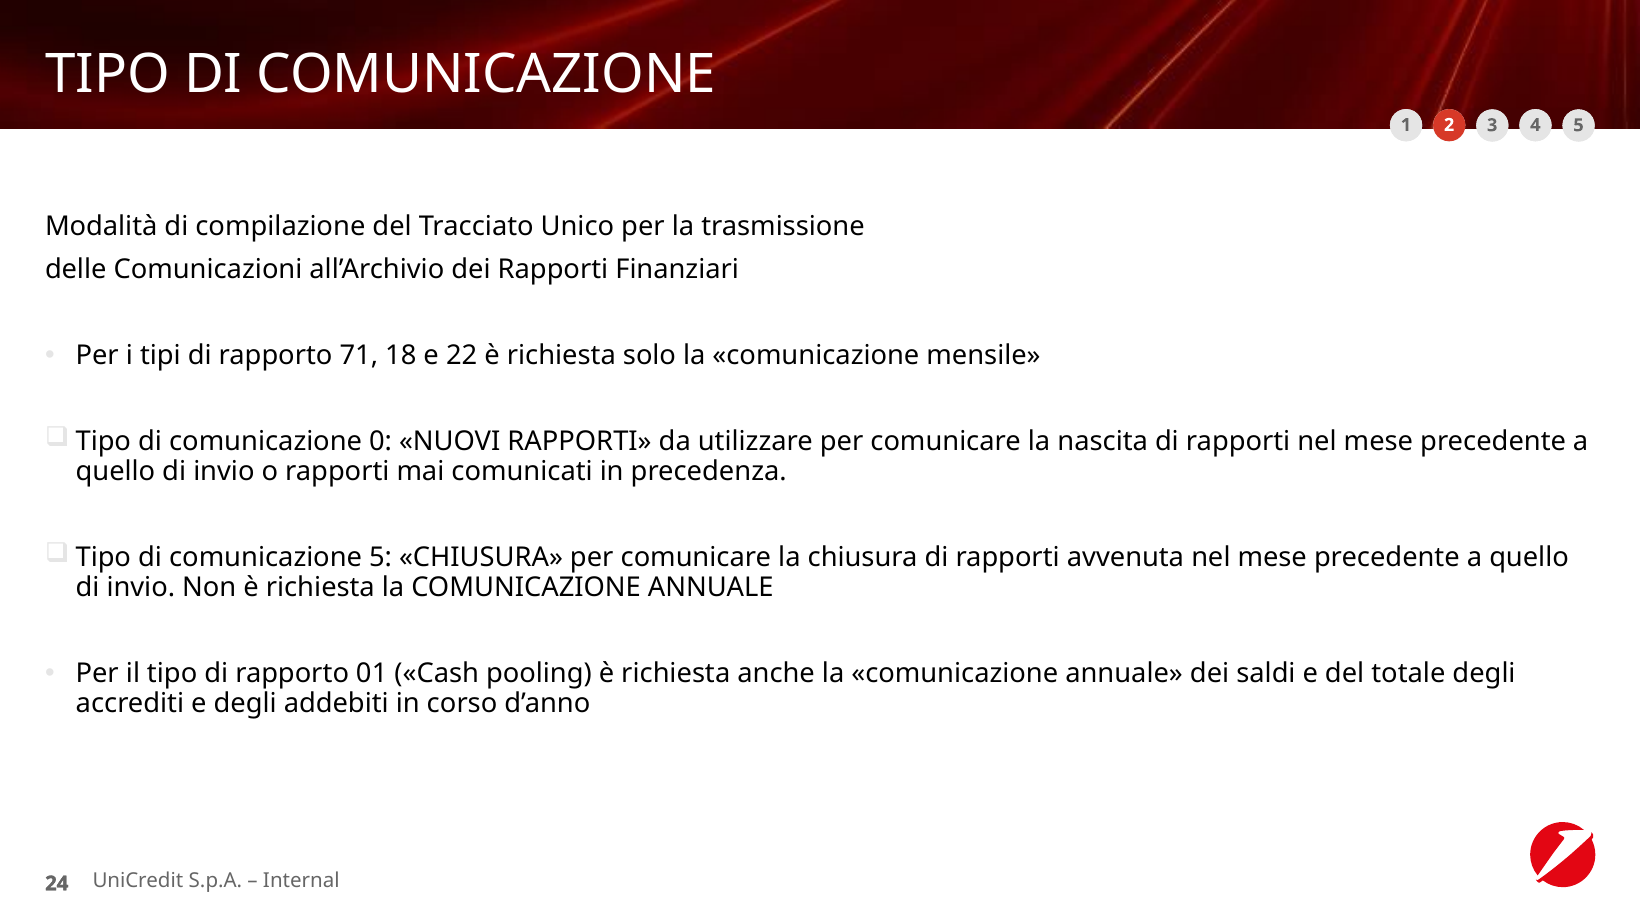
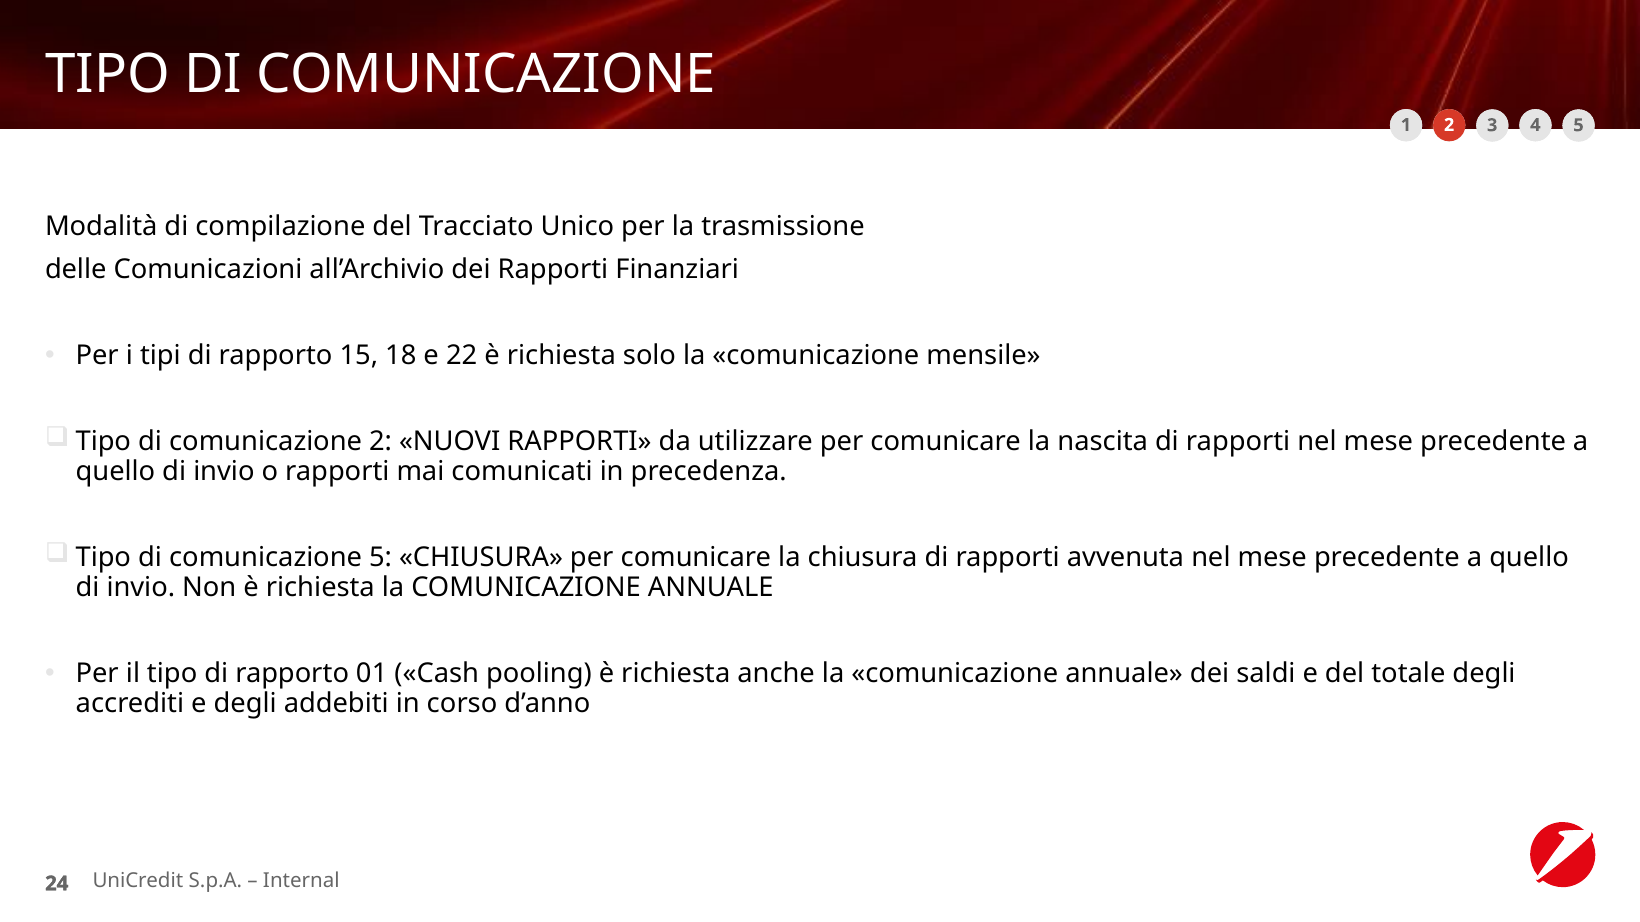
71: 71 -> 15
comunicazione 0: 0 -> 2
